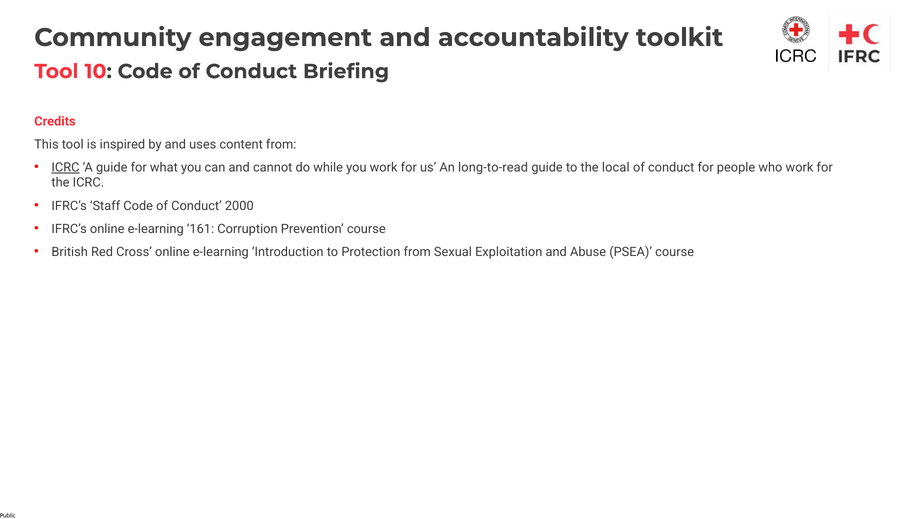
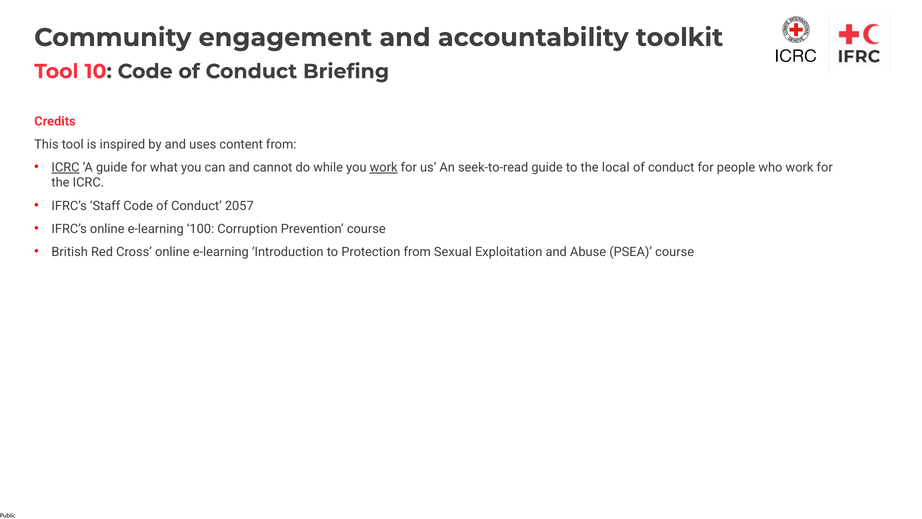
work at (384, 167) underline: none -> present
long-to-read: long-to-read -> seek-to-read
2000: 2000 -> 2057
161: 161 -> 100
